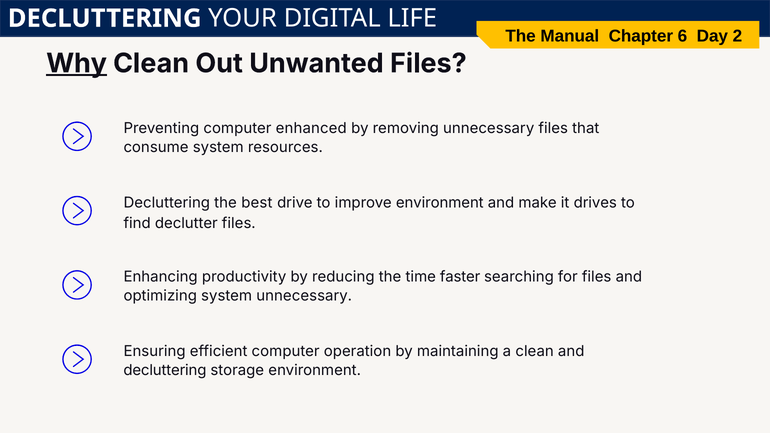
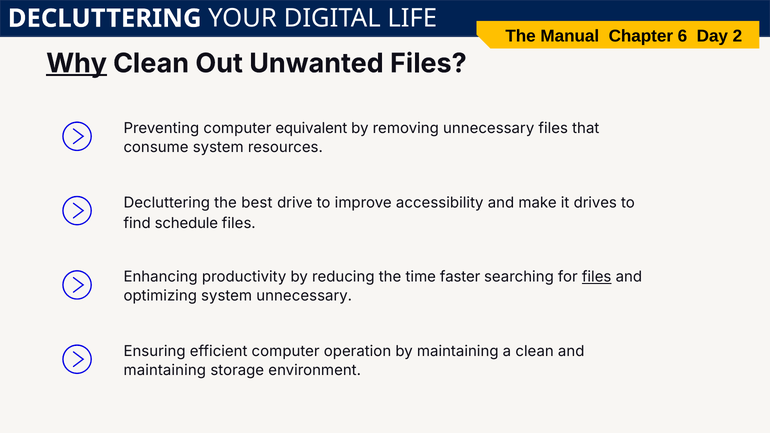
enhanced: enhanced -> equivalent
improve environment: environment -> accessibility
declutter: declutter -> schedule
files at (597, 277) underline: none -> present
decluttering at (165, 370): decluttering -> maintaining
